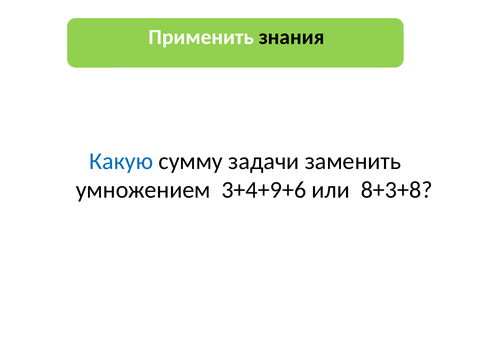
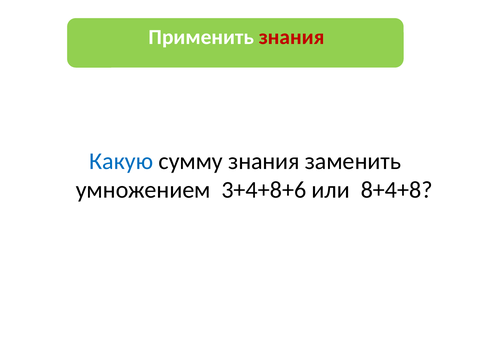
знания at (292, 37) colour: black -> red
сумму задачи: задачи -> знания
3+4+9+6: 3+4+9+6 -> 3+4+8+6
8+3+8: 8+3+8 -> 8+4+8
